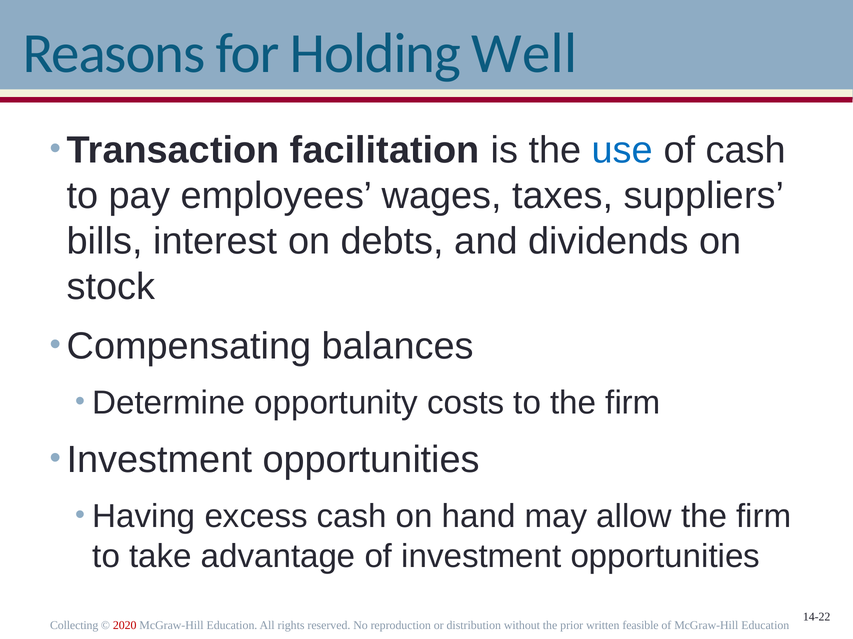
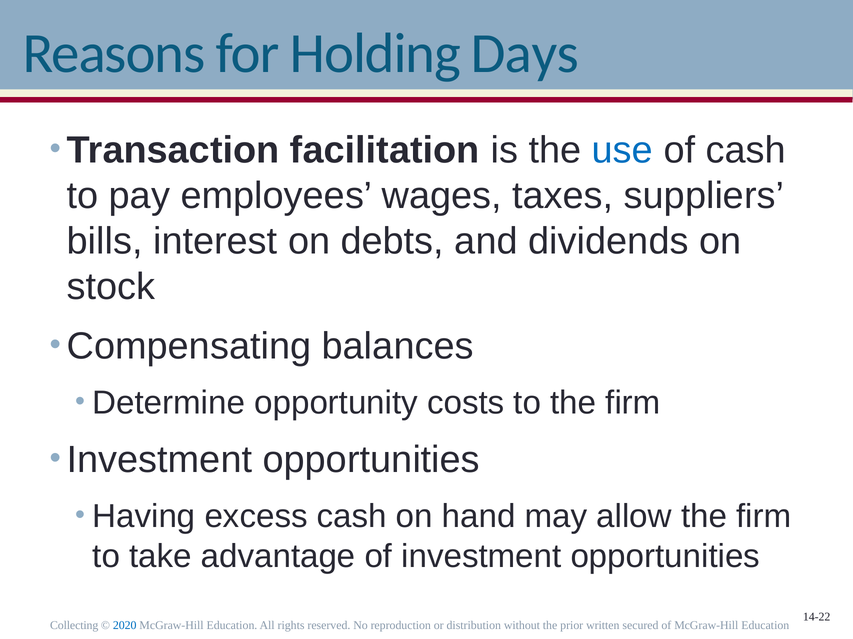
Well: Well -> Days
2020 colour: red -> blue
feasible: feasible -> secured
